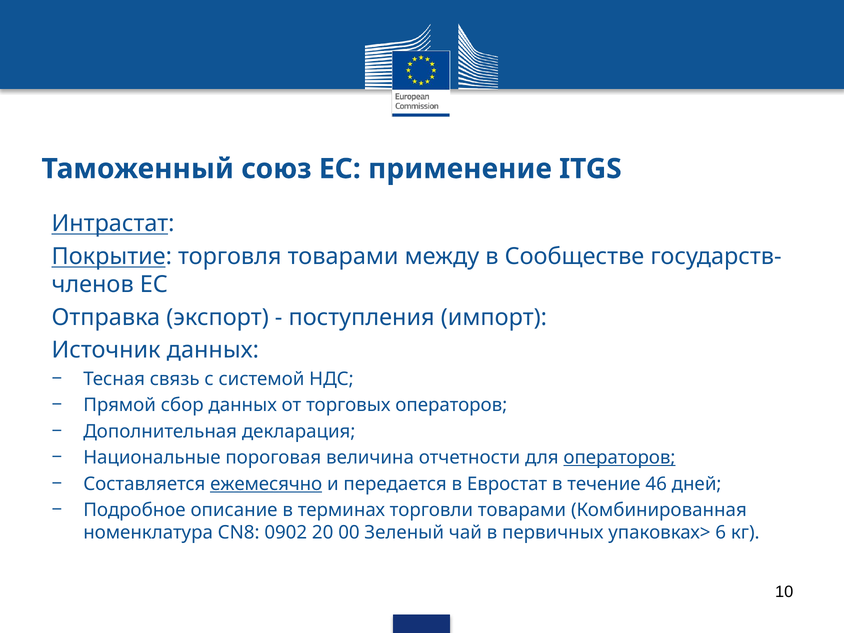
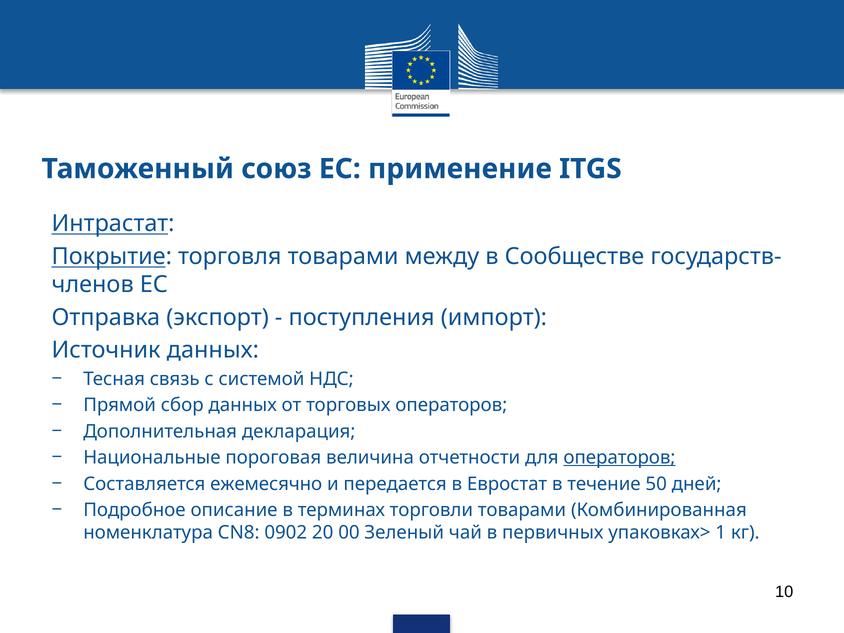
ежемесячно underline: present -> none
46: 46 -> 50
6: 6 -> 1
